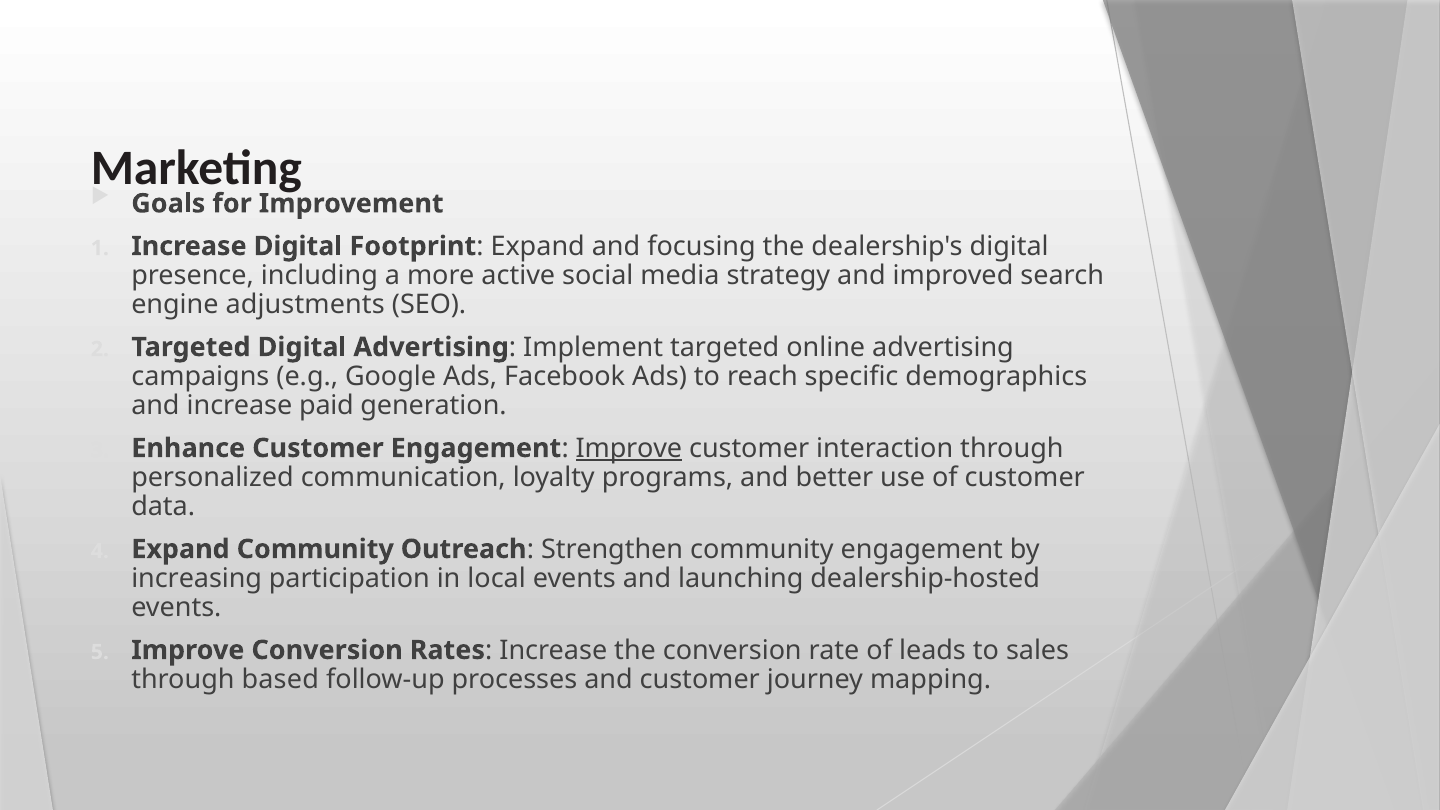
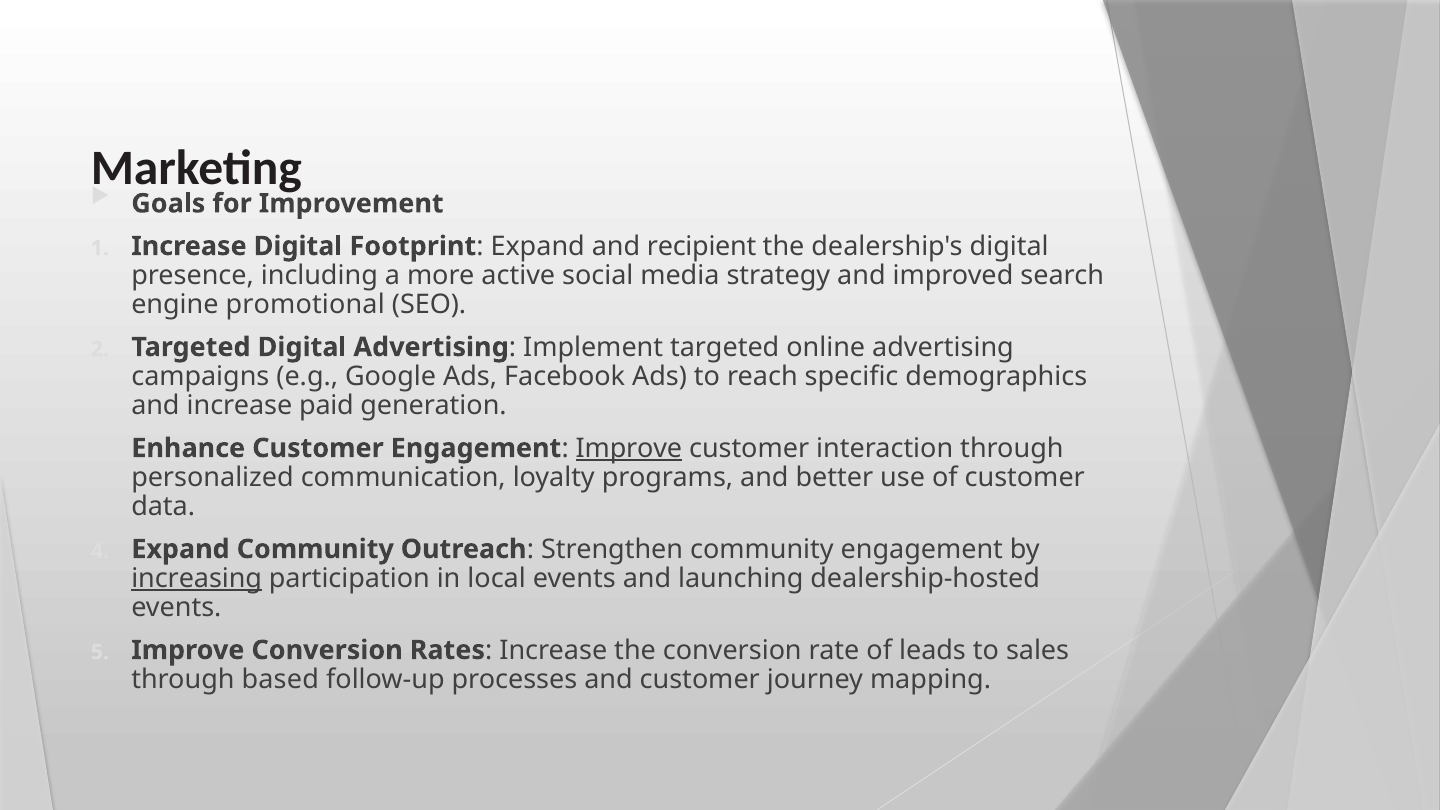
focusing: focusing -> recipient
adjustments: adjustments -> promotional
increasing underline: none -> present
